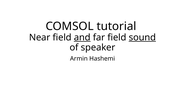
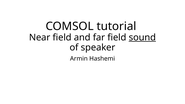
and underline: present -> none
